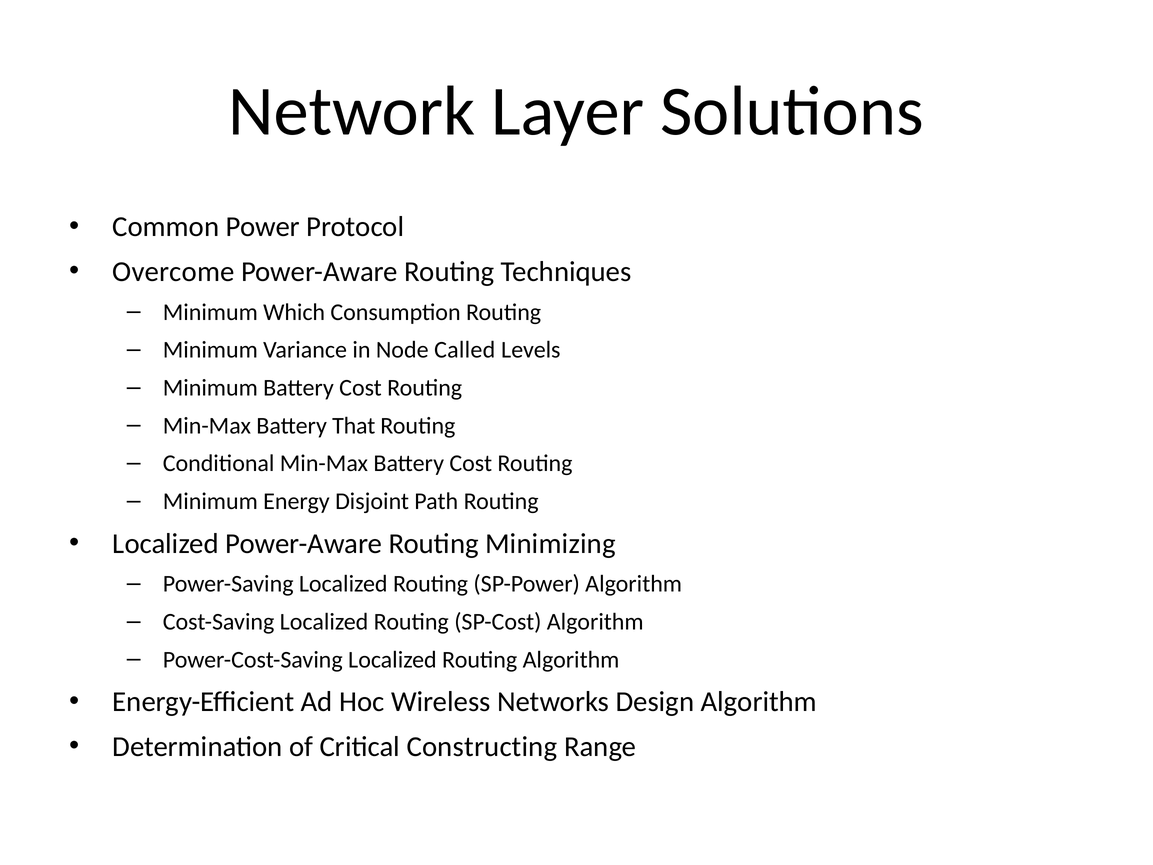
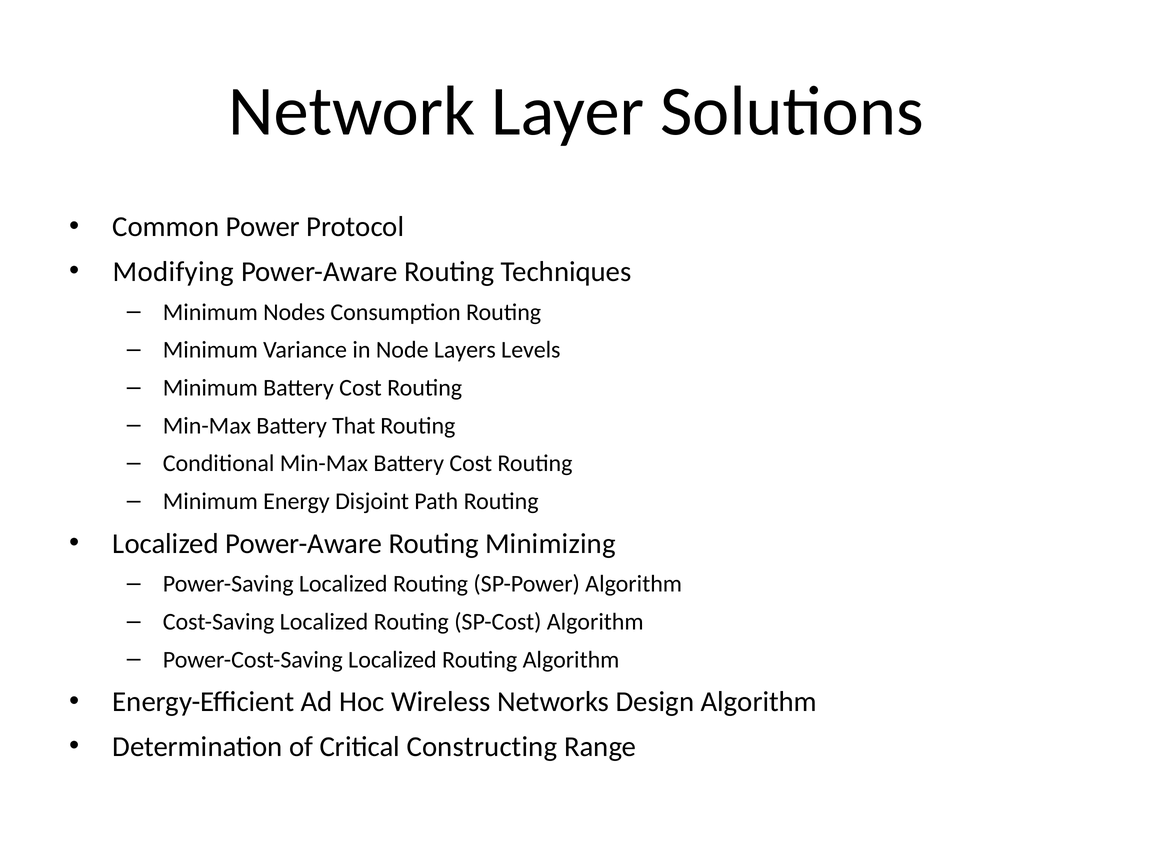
Overcome: Overcome -> Modifying
Which: Which -> Nodes
Called: Called -> Layers
